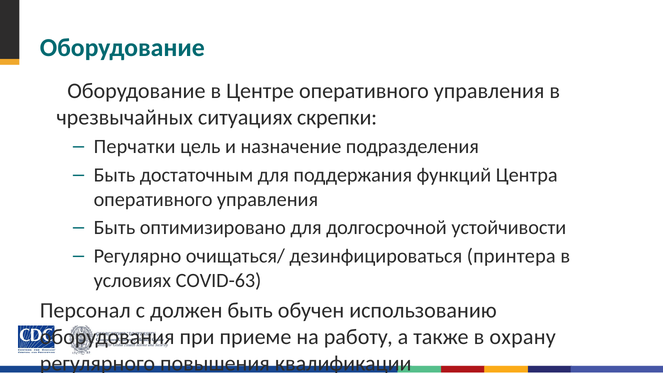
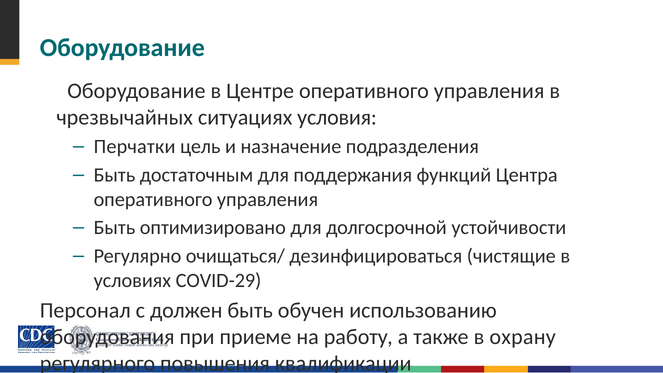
скрепки: скрепки -> условия
принтера: принтера -> чистящие
COVID-63: COVID-63 -> COVID-29
